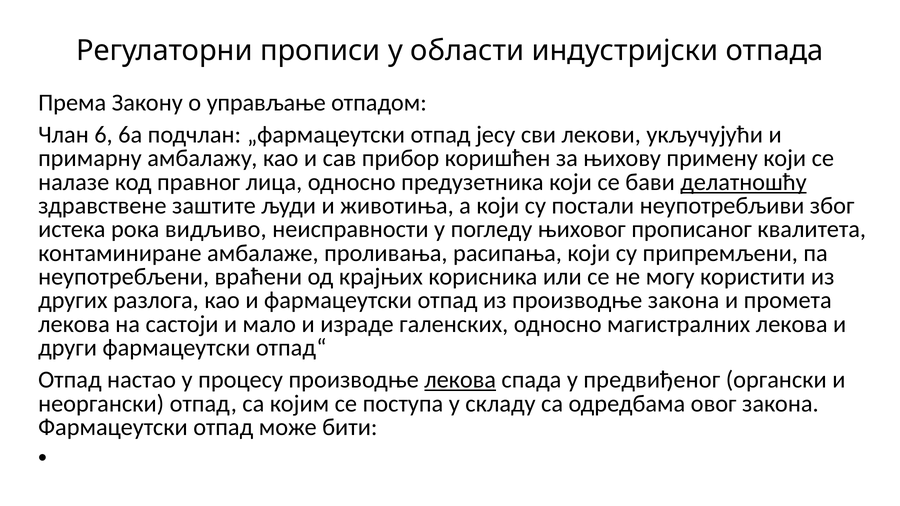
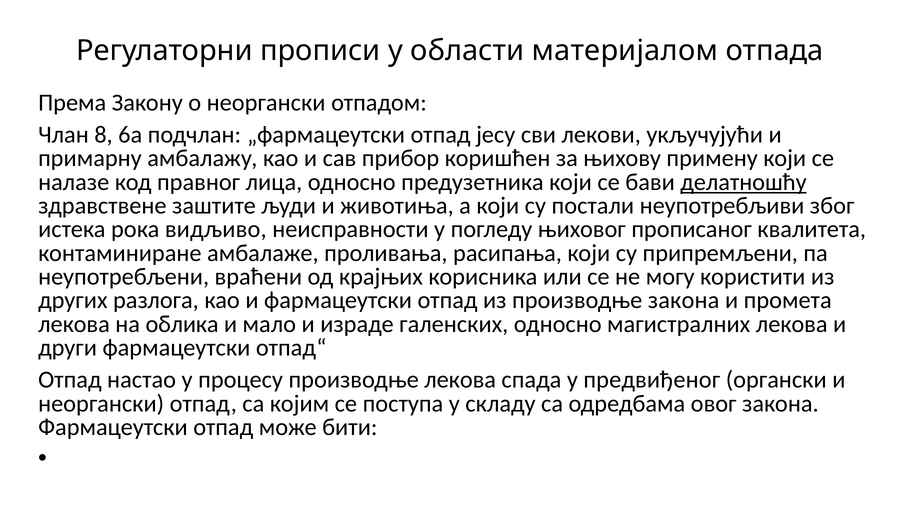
индустријски: индустријски -> материјалом
о управљање: управљање -> неоргански
6: 6 -> 8
састоји: састоји -> облика
лекова at (460, 380) underline: present -> none
